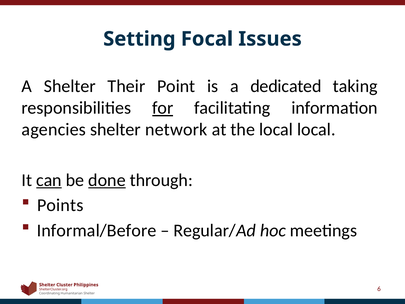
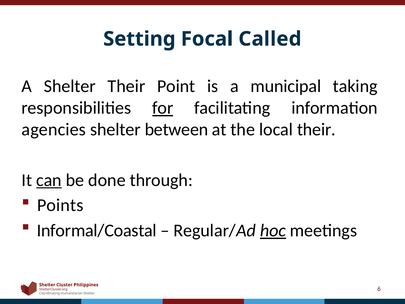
Issues: Issues -> Called
dedicated: dedicated -> municipal
network: network -> between
local local: local -> their
done underline: present -> none
Informal/Before: Informal/Before -> Informal/Coastal
hoc underline: none -> present
